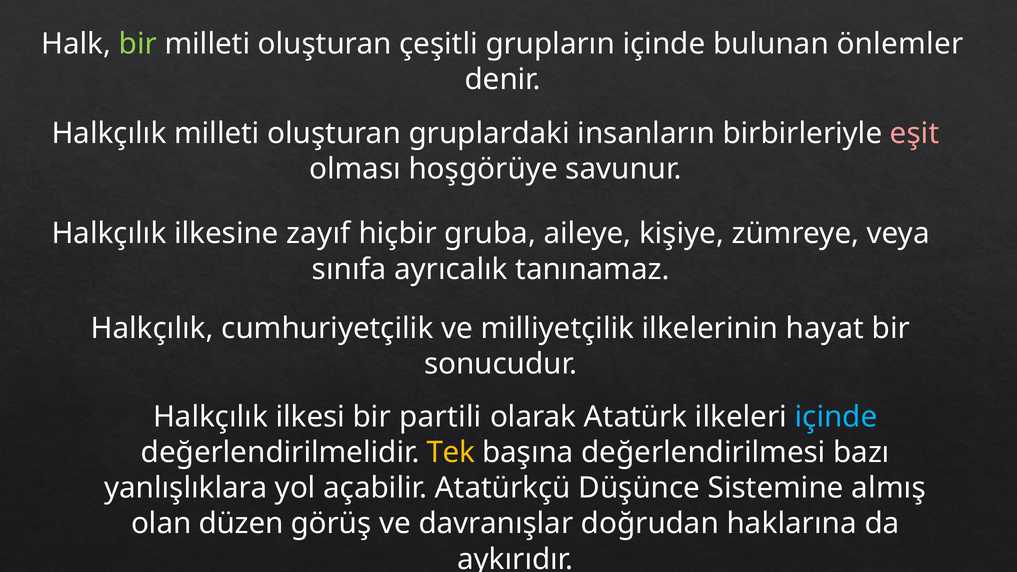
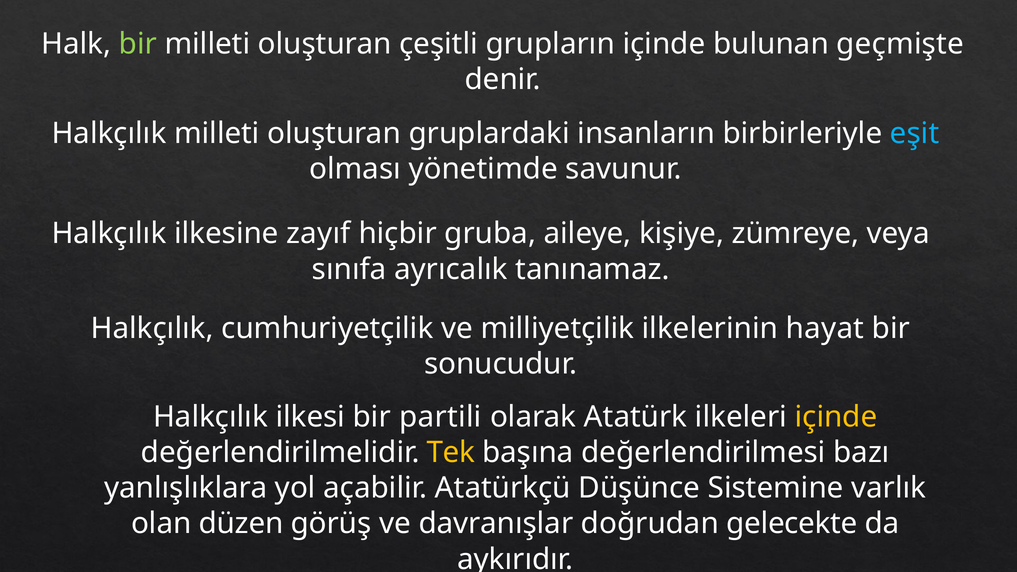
önlemler: önlemler -> geçmişte
eşit colour: pink -> light blue
hoşgörüye: hoşgörüye -> yönetimde
içinde at (836, 417) colour: light blue -> yellow
almış: almış -> varlık
haklarına: haklarına -> gelecekte
